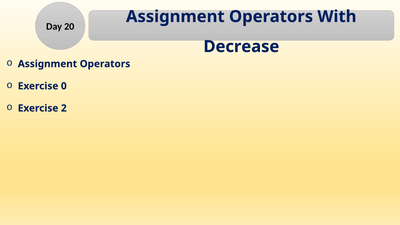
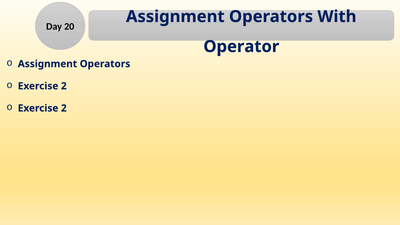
Decrease: Decrease -> Operator
0 at (64, 86): 0 -> 2
